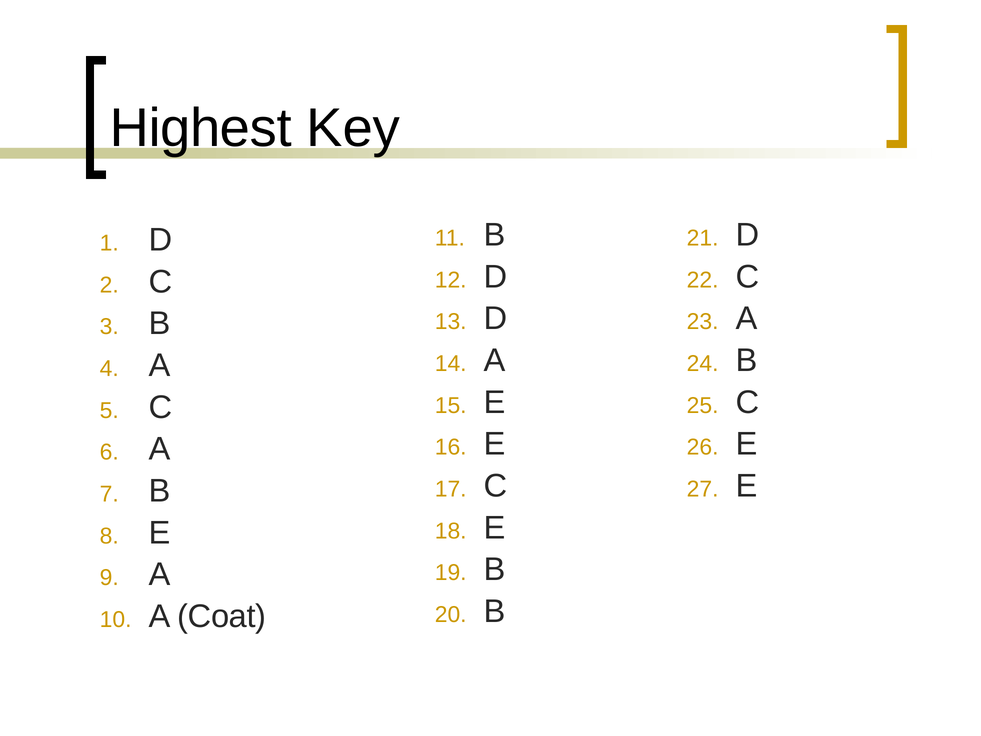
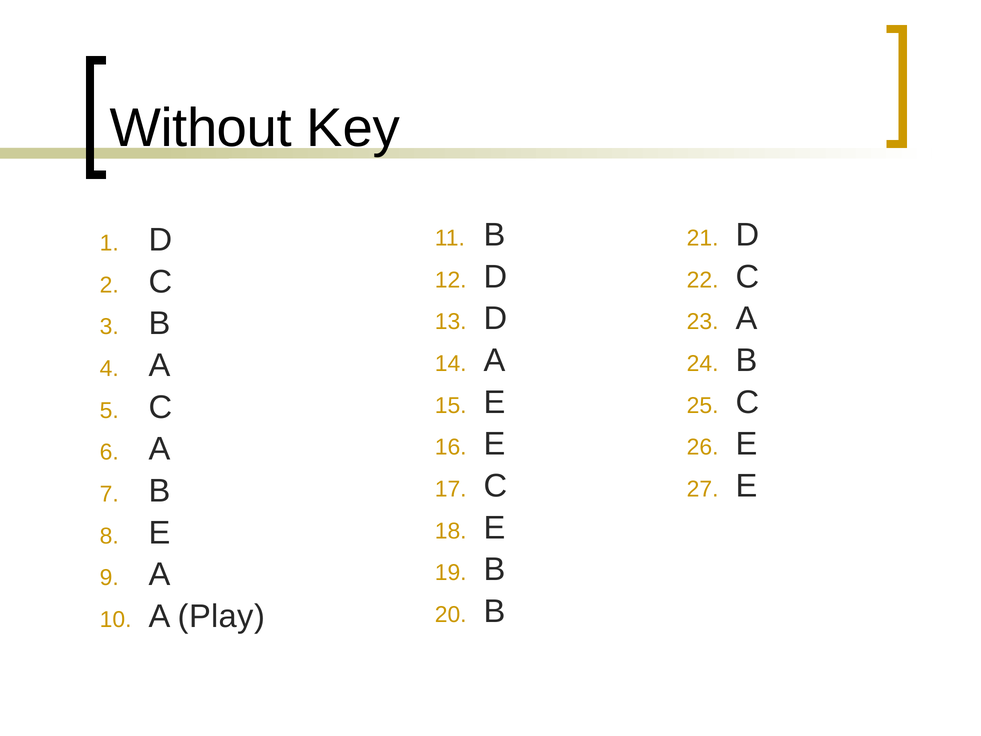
Highest: Highest -> Without
Coat: Coat -> Play
